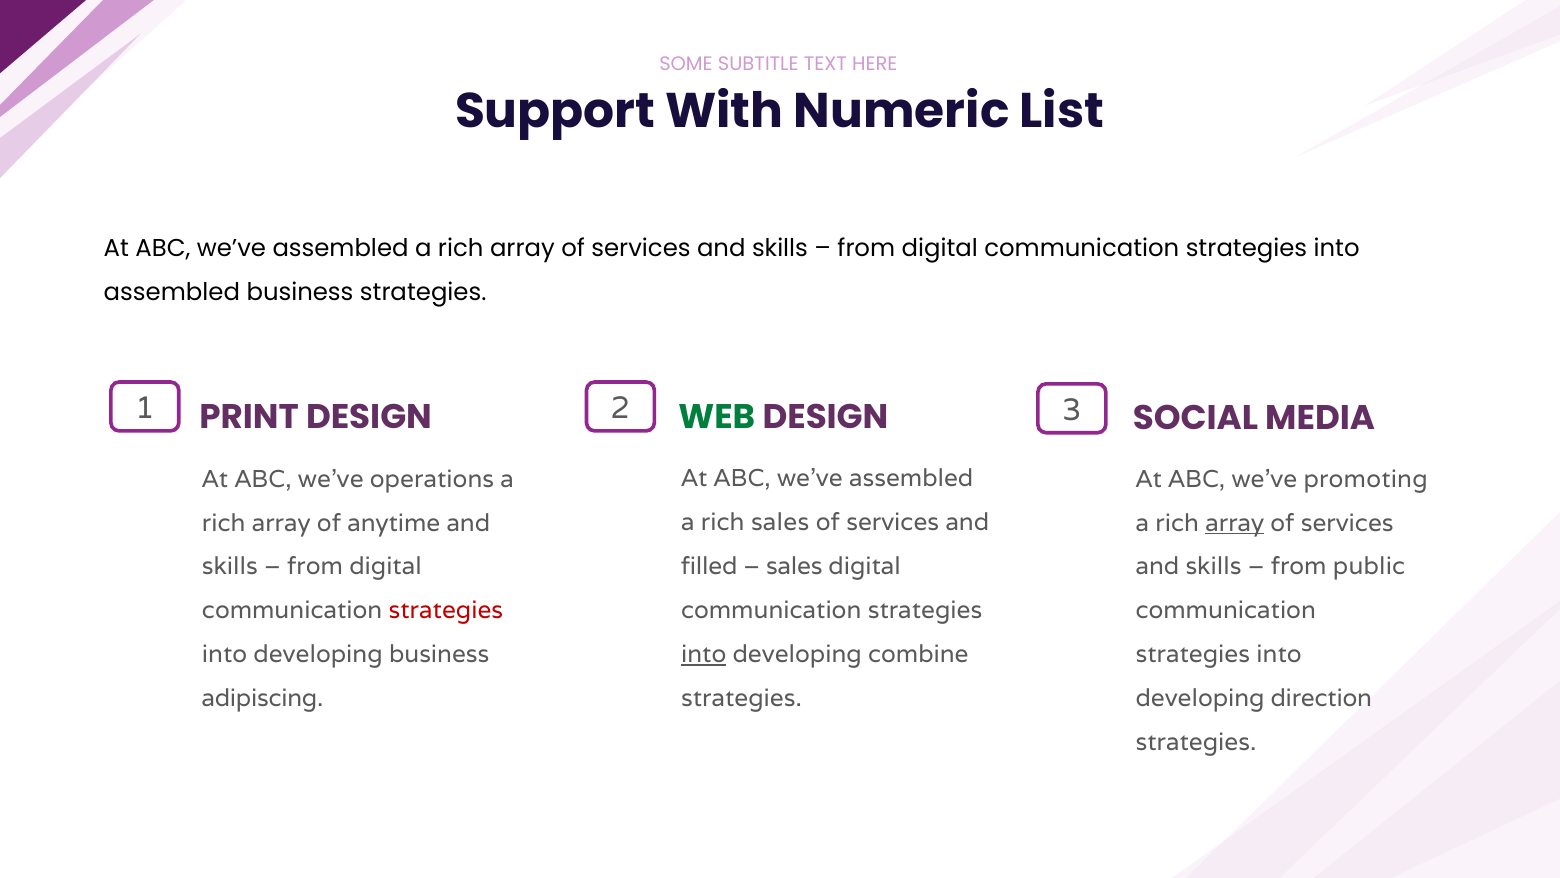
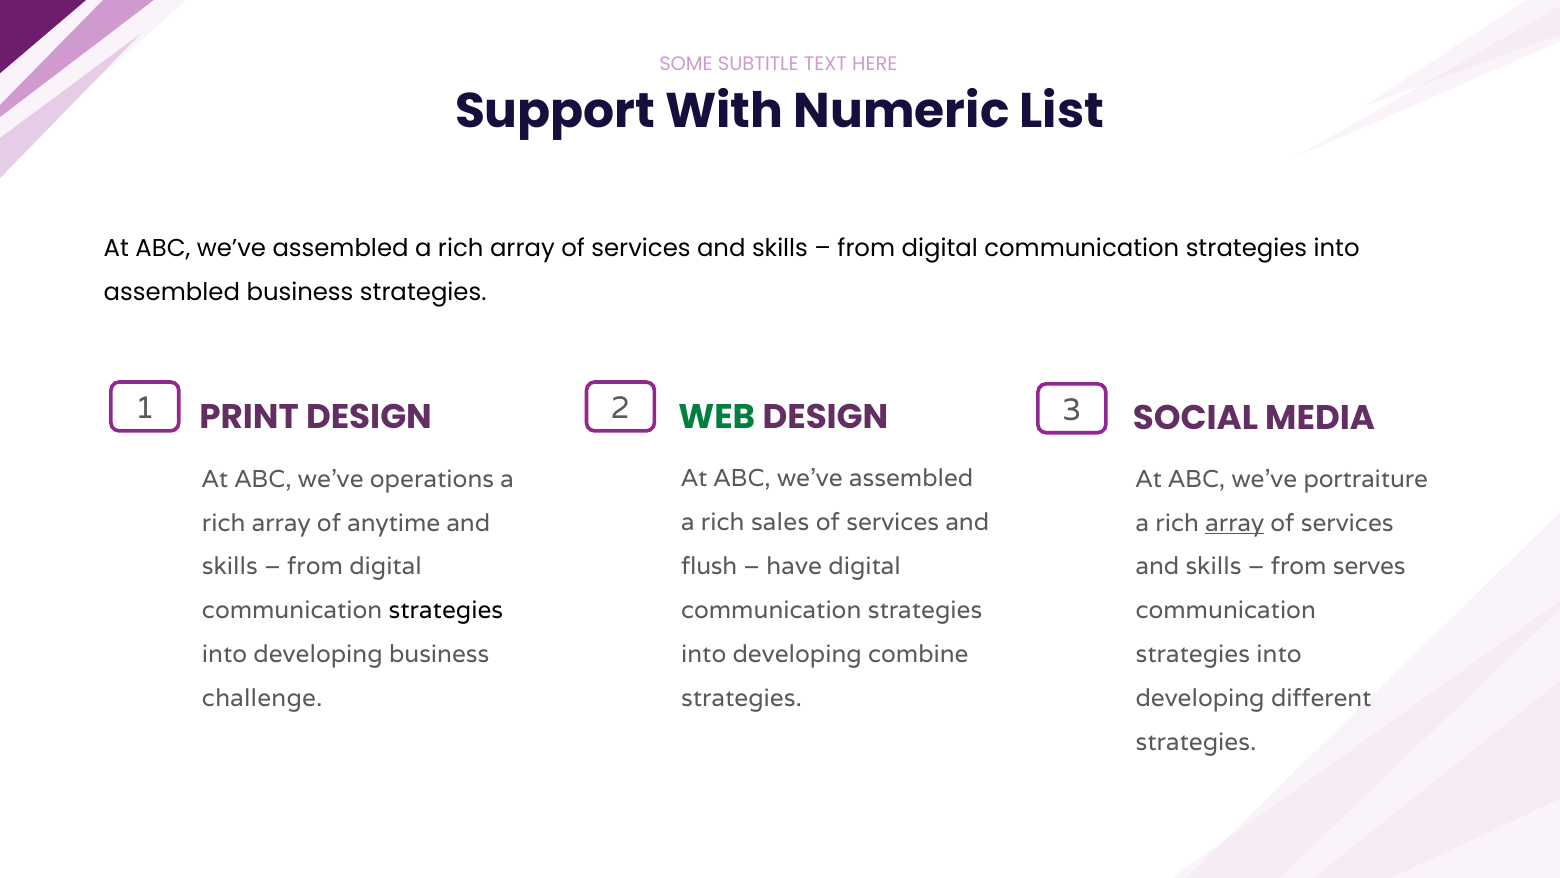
promoting: promoting -> portraiture
filled: filled -> flush
sales at (794, 566): sales -> have
public: public -> serves
strategies at (446, 610) colour: red -> black
into at (704, 654) underline: present -> none
adipiscing: adipiscing -> challenge
direction: direction -> different
